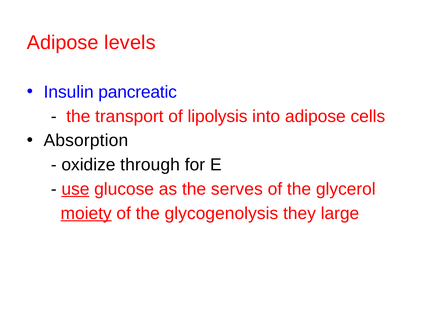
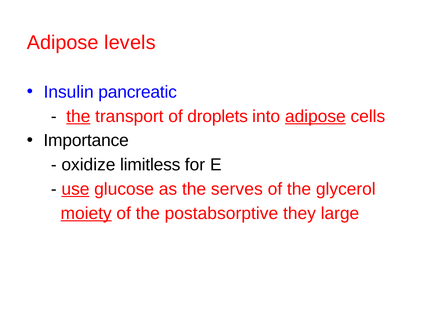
the at (78, 116) underline: none -> present
lipolysis: lipolysis -> droplets
adipose at (315, 116) underline: none -> present
Absorption: Absorption -> Importance
through: through -> limitless
glycogenolysis: glycogenolysis -> postabsorptive
